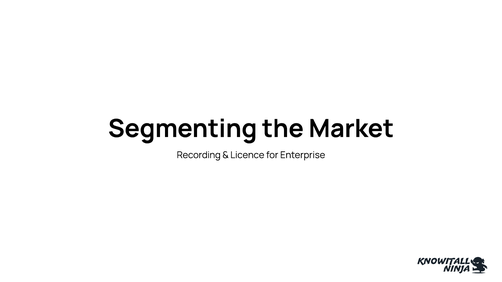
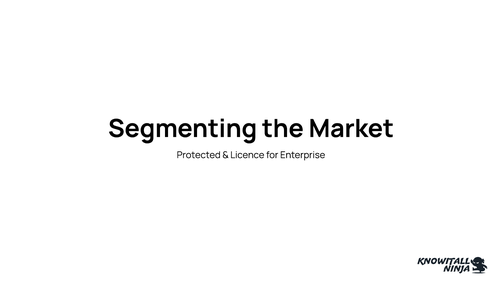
Recording: Recording -> Protected
